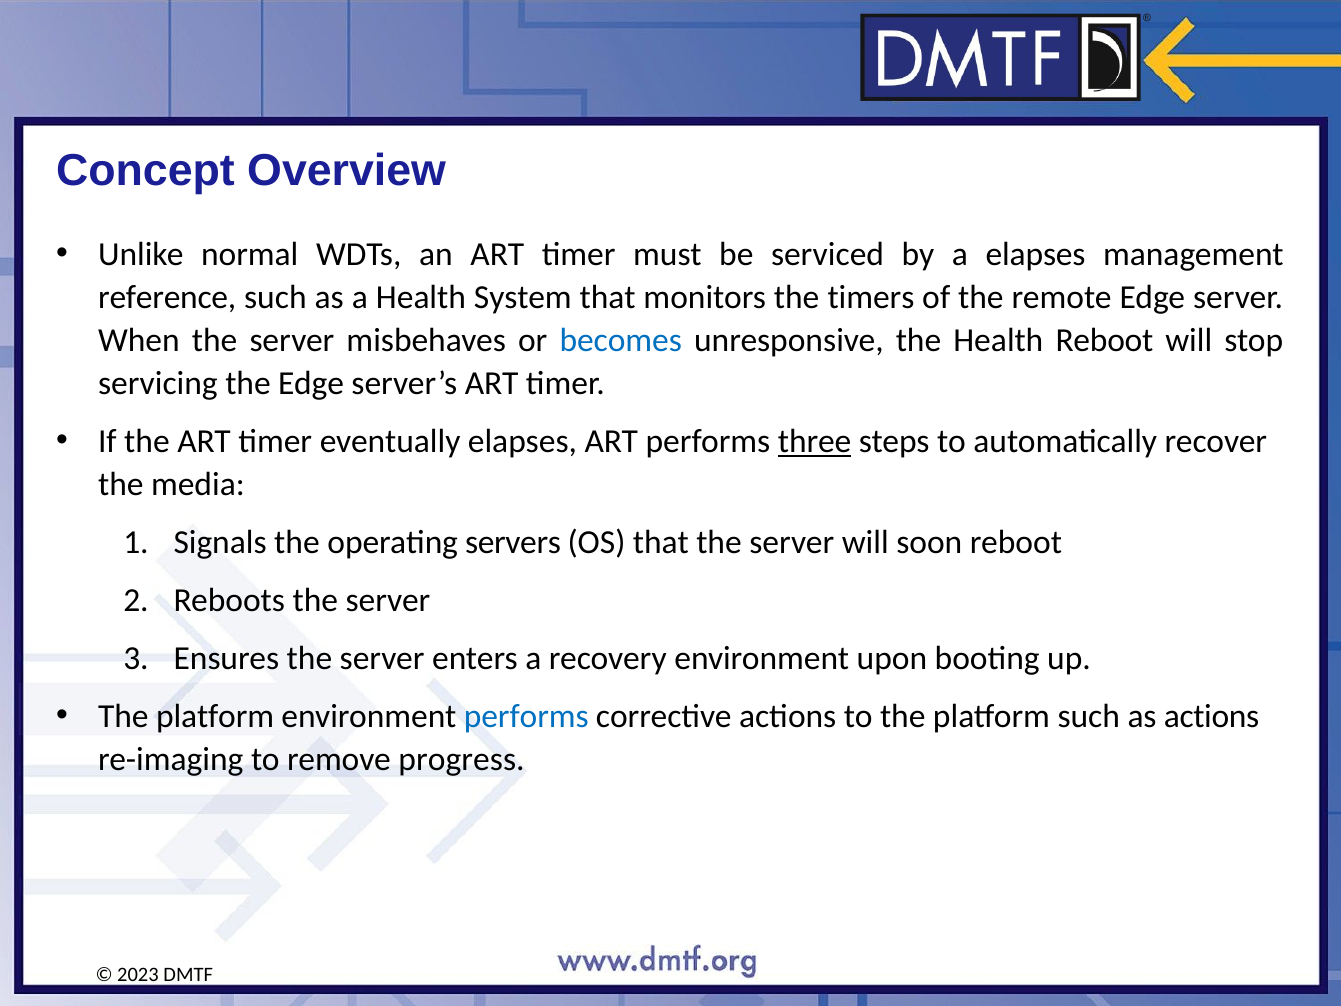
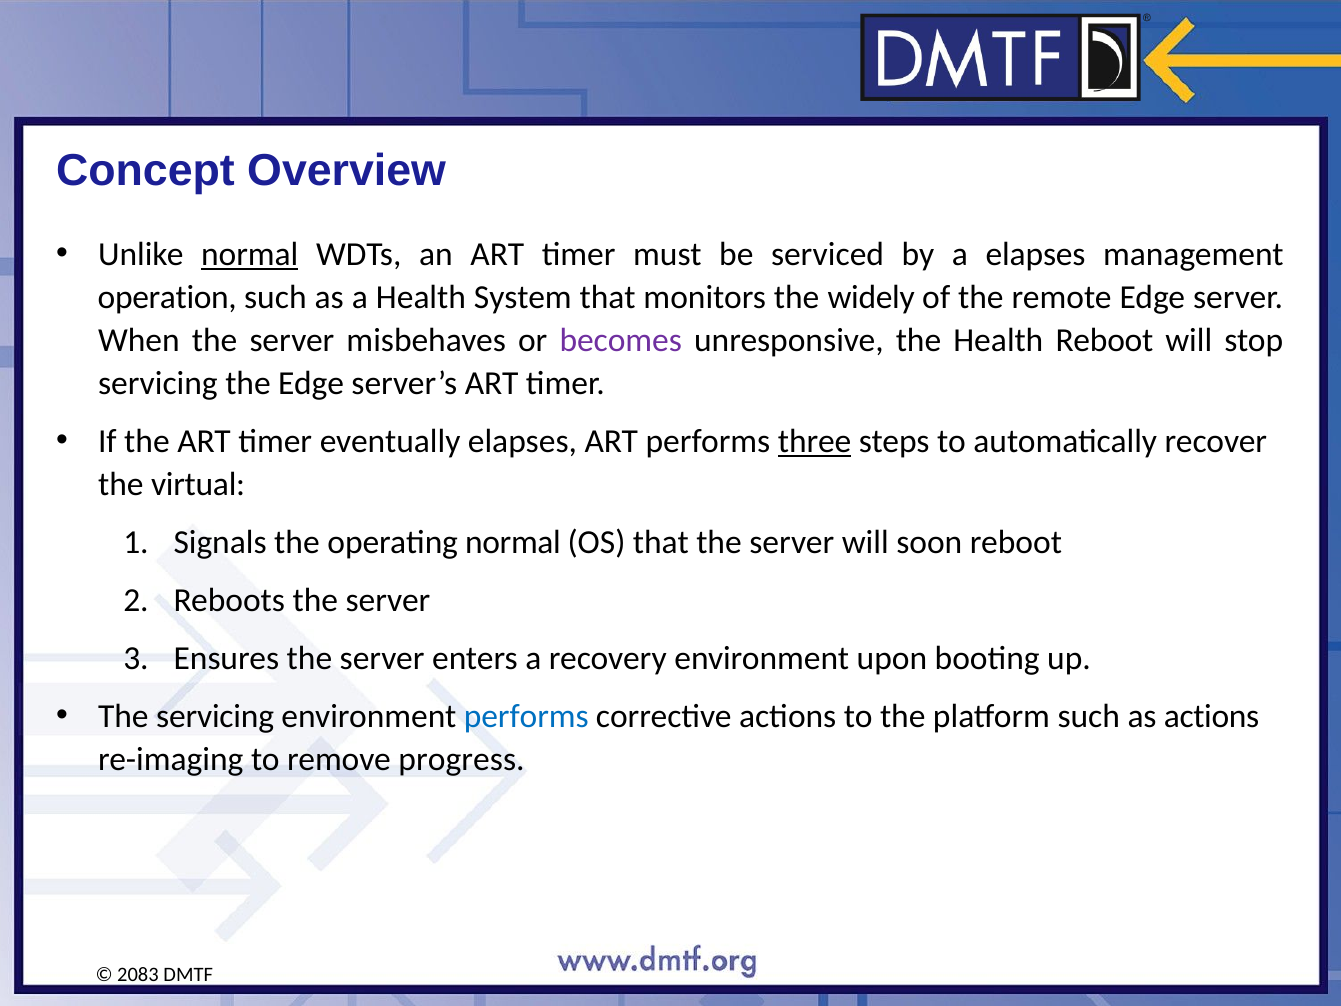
normal at (250, 255) underline: none -> present
reference: reference -> operation
timers: timers -> widely
becomes colour: blue -> purple
media: media -> virtual
operating servers: servers -> normal
platform at (215, 716): platform -> servicing
2023: 2023 -> 2083
